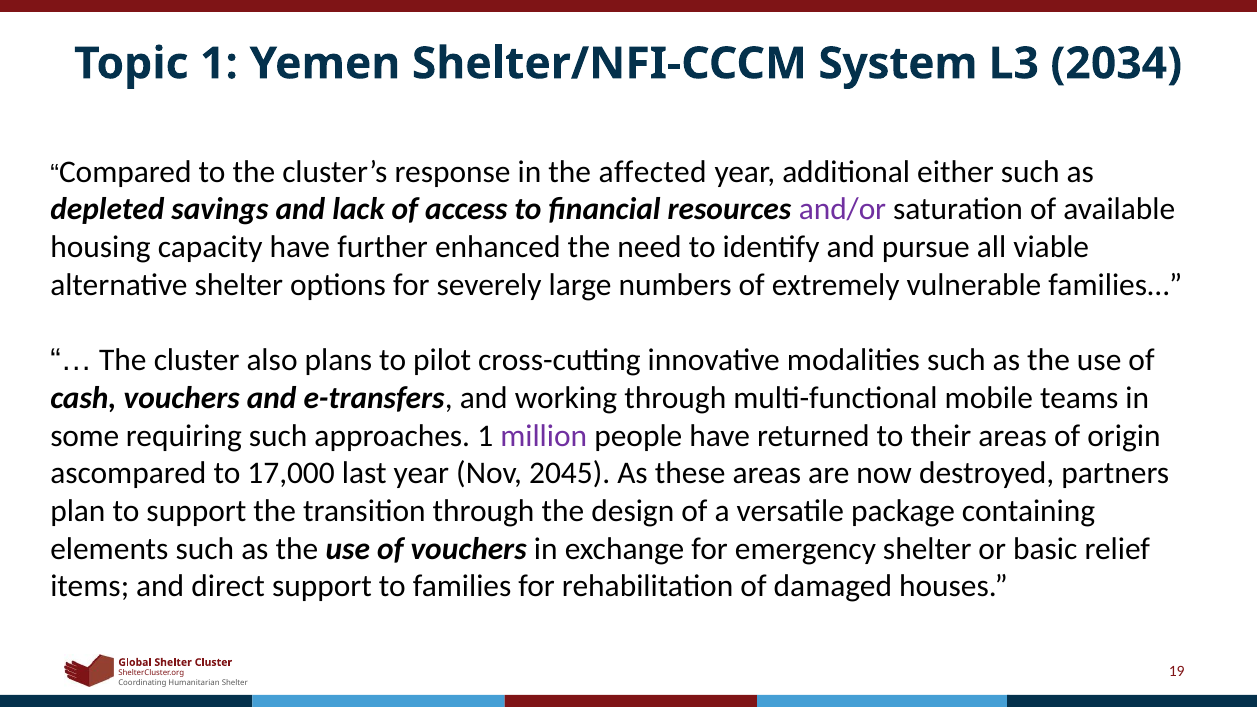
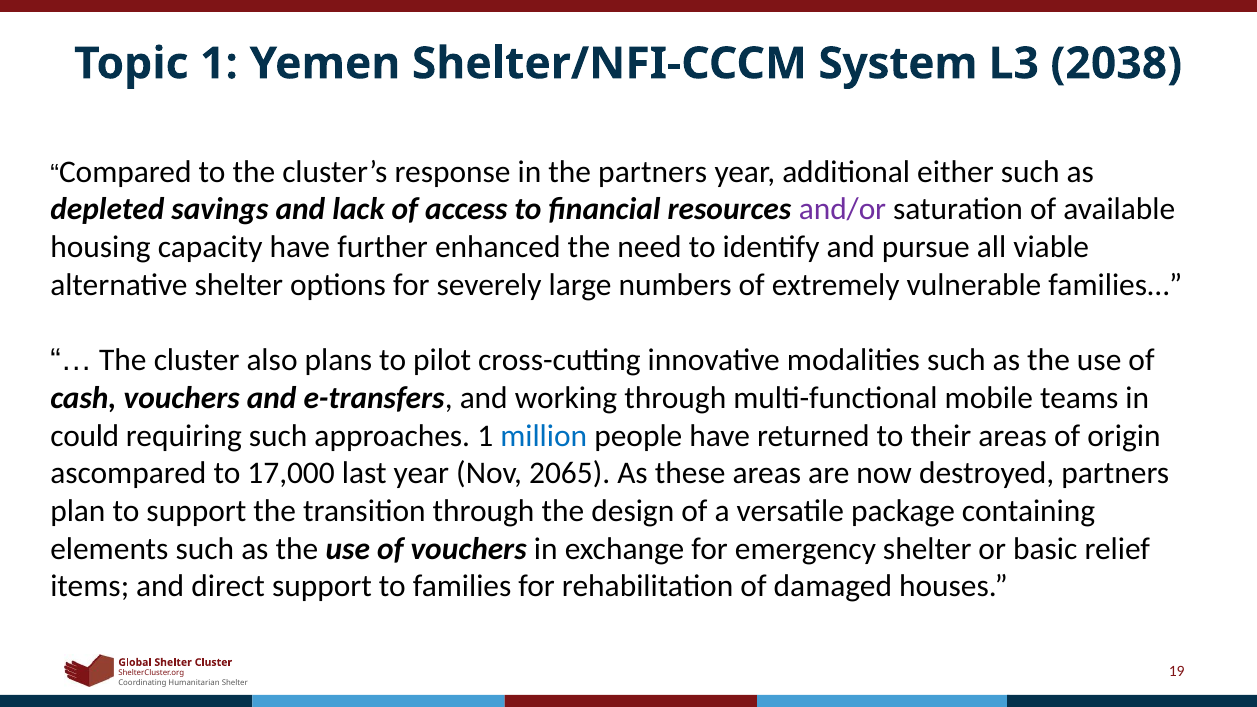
2034: 2034 -> 2038
the affected: affected -> partners
some: some -> could
million colour: purple -> blue
2045: 2045 -> 2065
